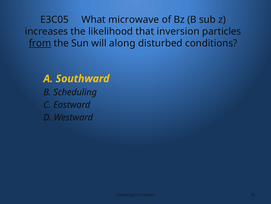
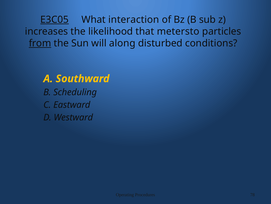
E3C05 underline: none -> present
microwave: microwave -> interaction
inversion: inversion -> metersto
